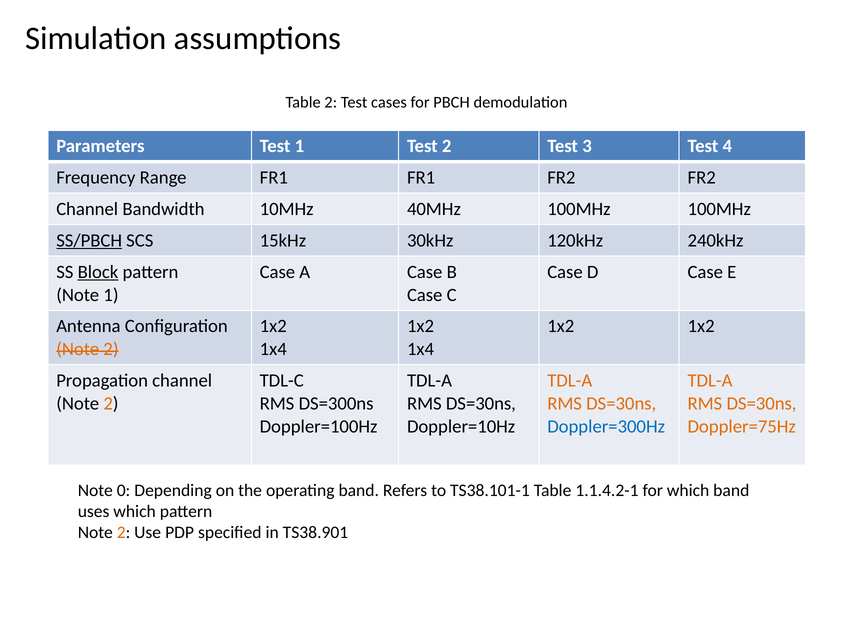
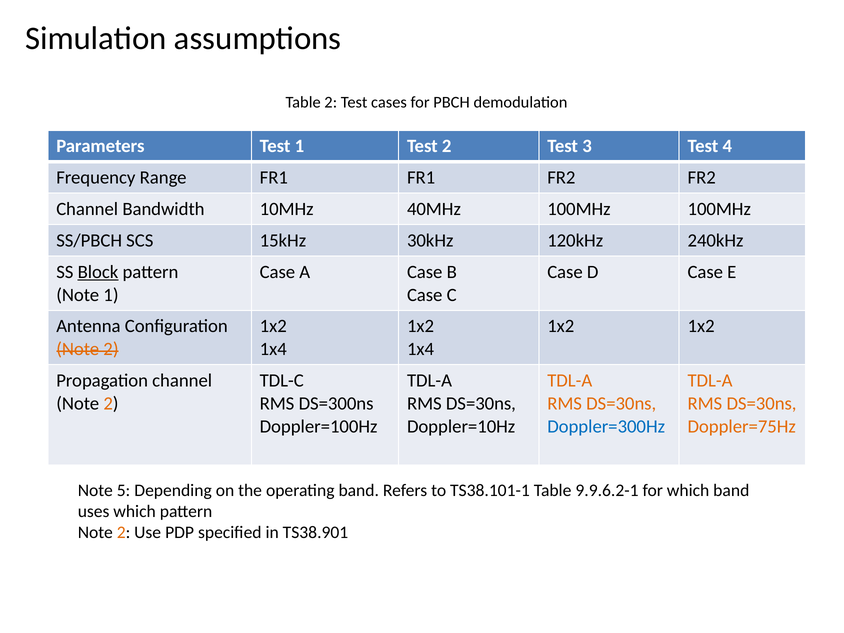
SS/PBCH underline: present -> none
0: 0 -> 5
1.1.4.2-1: 1.1.4.2-1 -> 9.9.6.2-1
